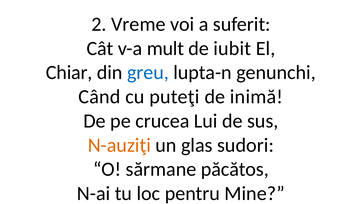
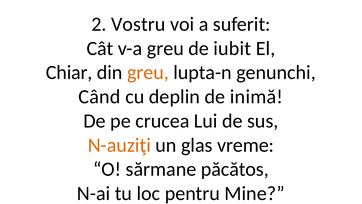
Vreme: Vreme -> Vostru
v-a mult: mult -> greu
greu at (148, 72) colour: blue -> orange
puteţi: puteţi -> deplin
sudori: sudori -> vreme
